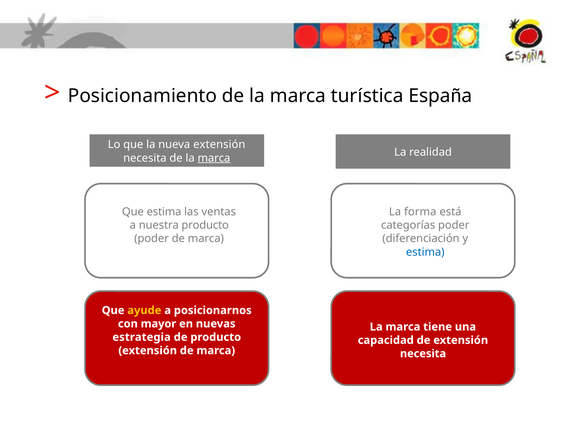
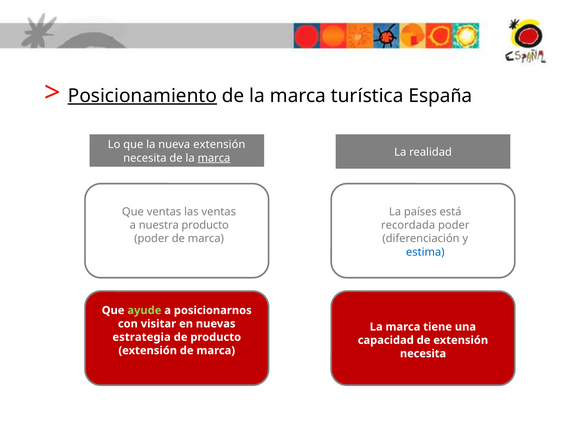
Posicionamiento underline: none -> present
Que estima: estima -> ventas
forma: forma -> países
categorías: categorías -> recordada
ayude colour: yellow -> light green
mayor: mayor -> visitar
